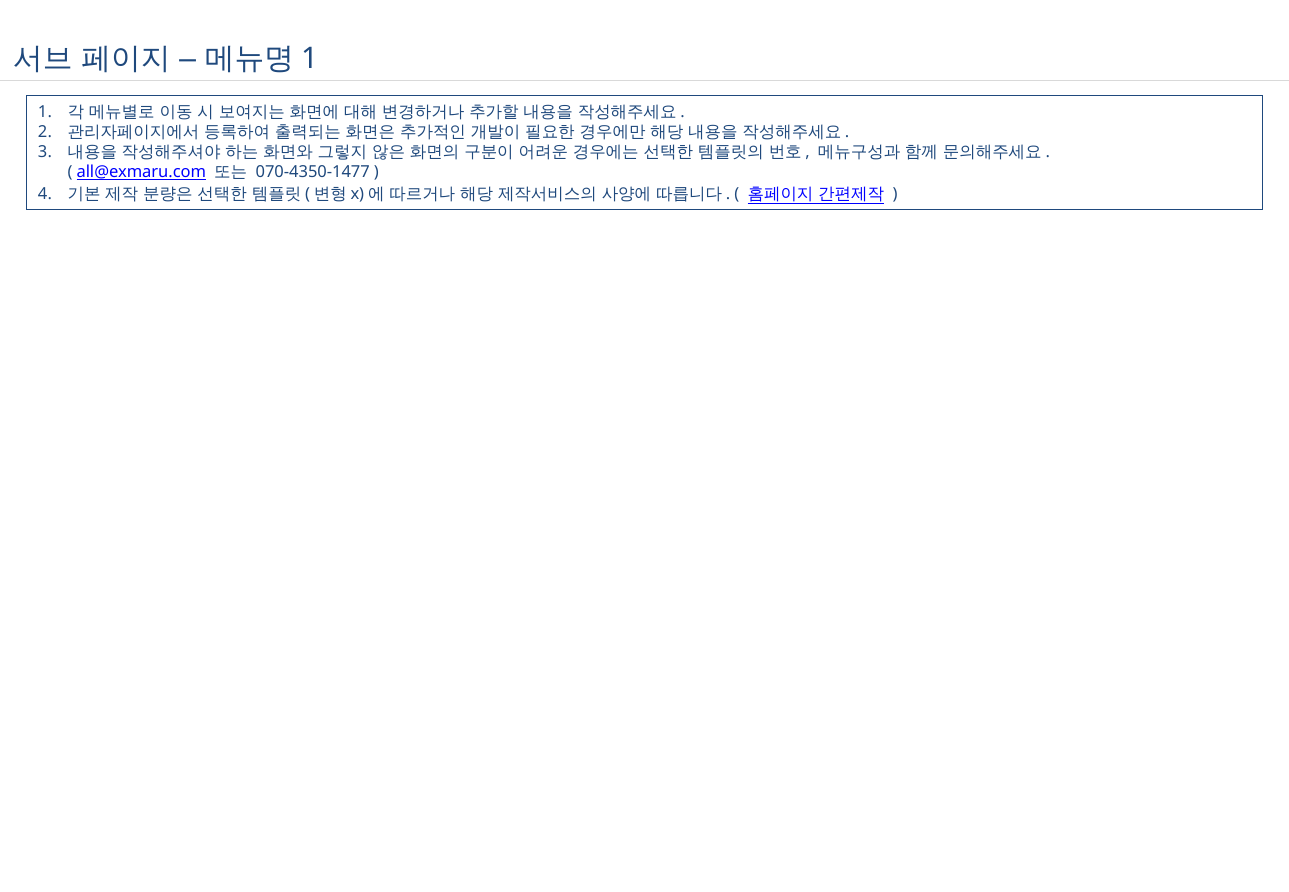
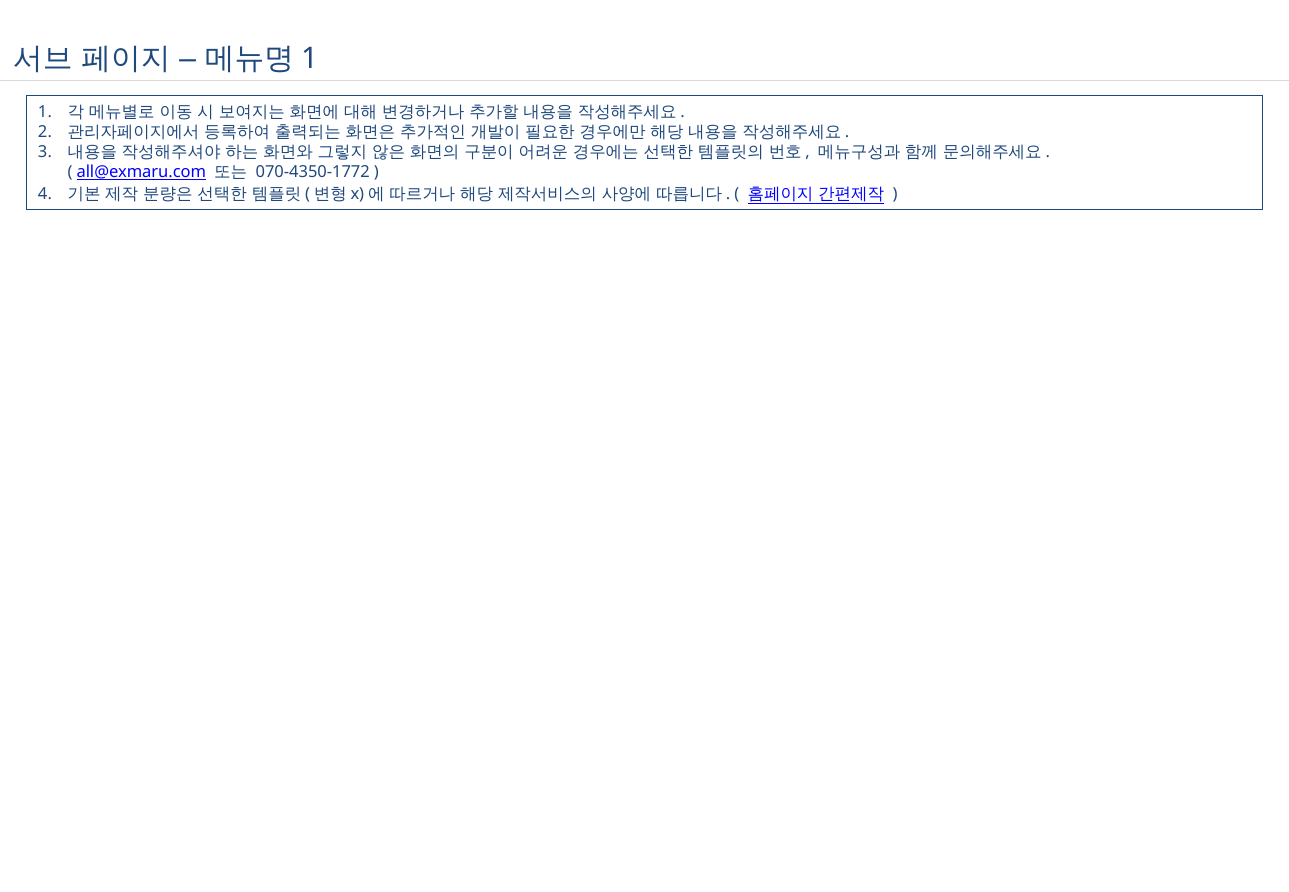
070-4350-1477: 070-4350-1477 -> 070-4350-1772
